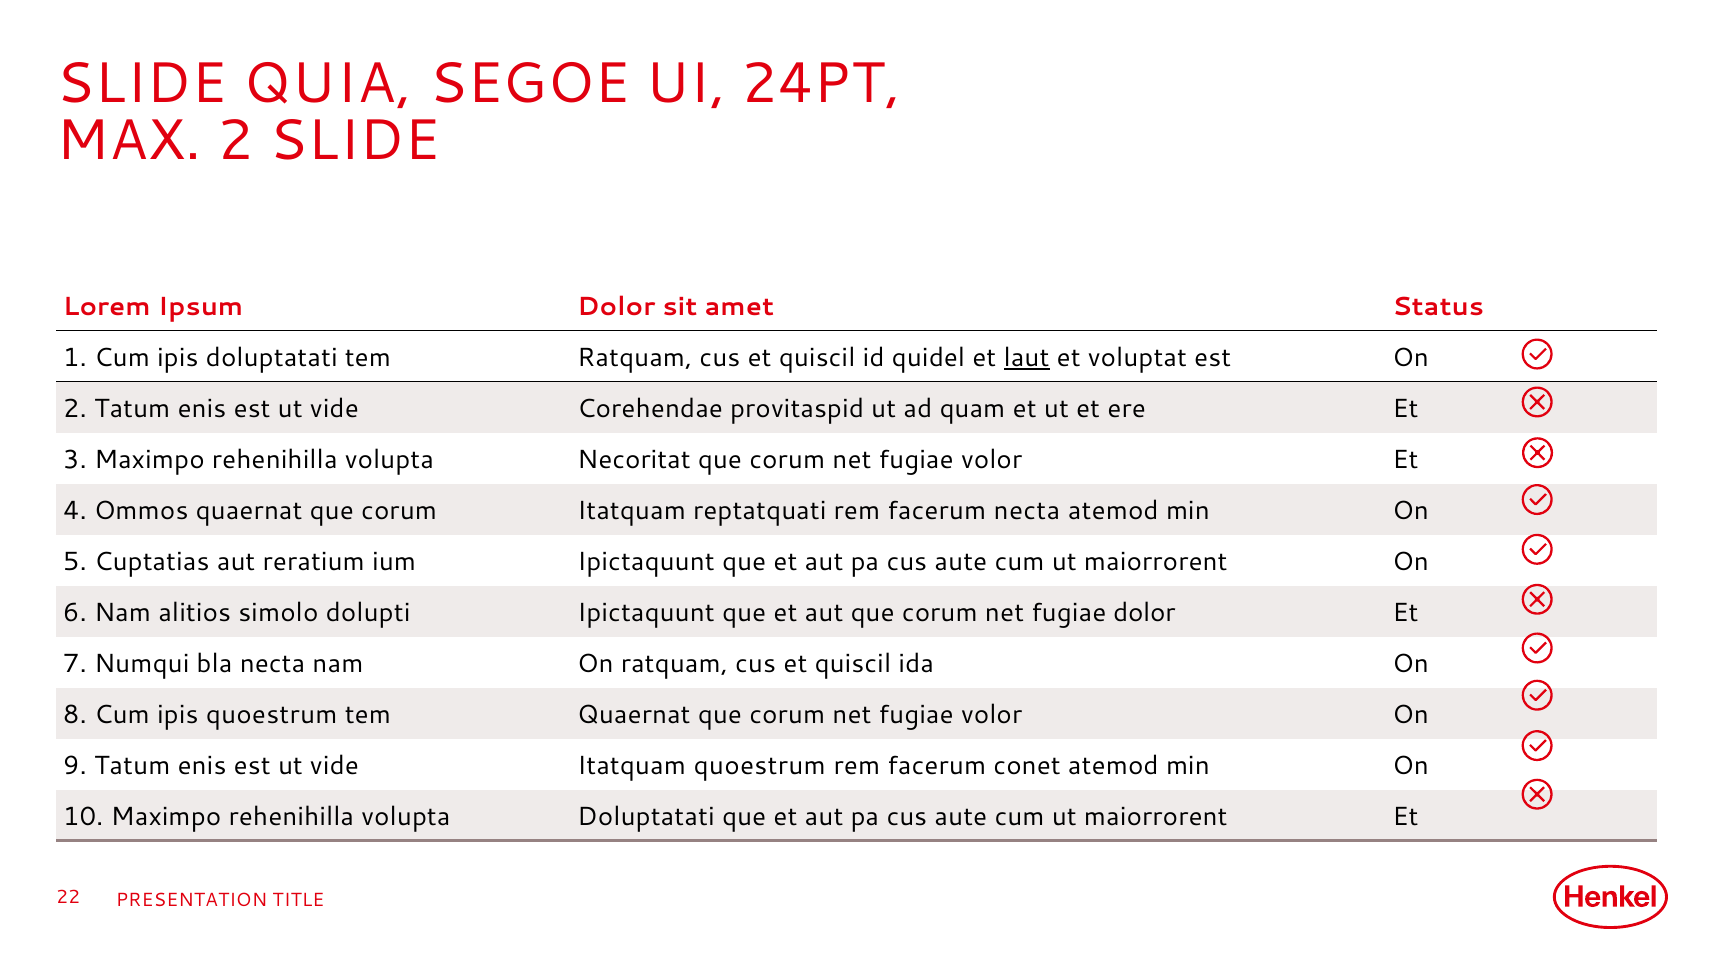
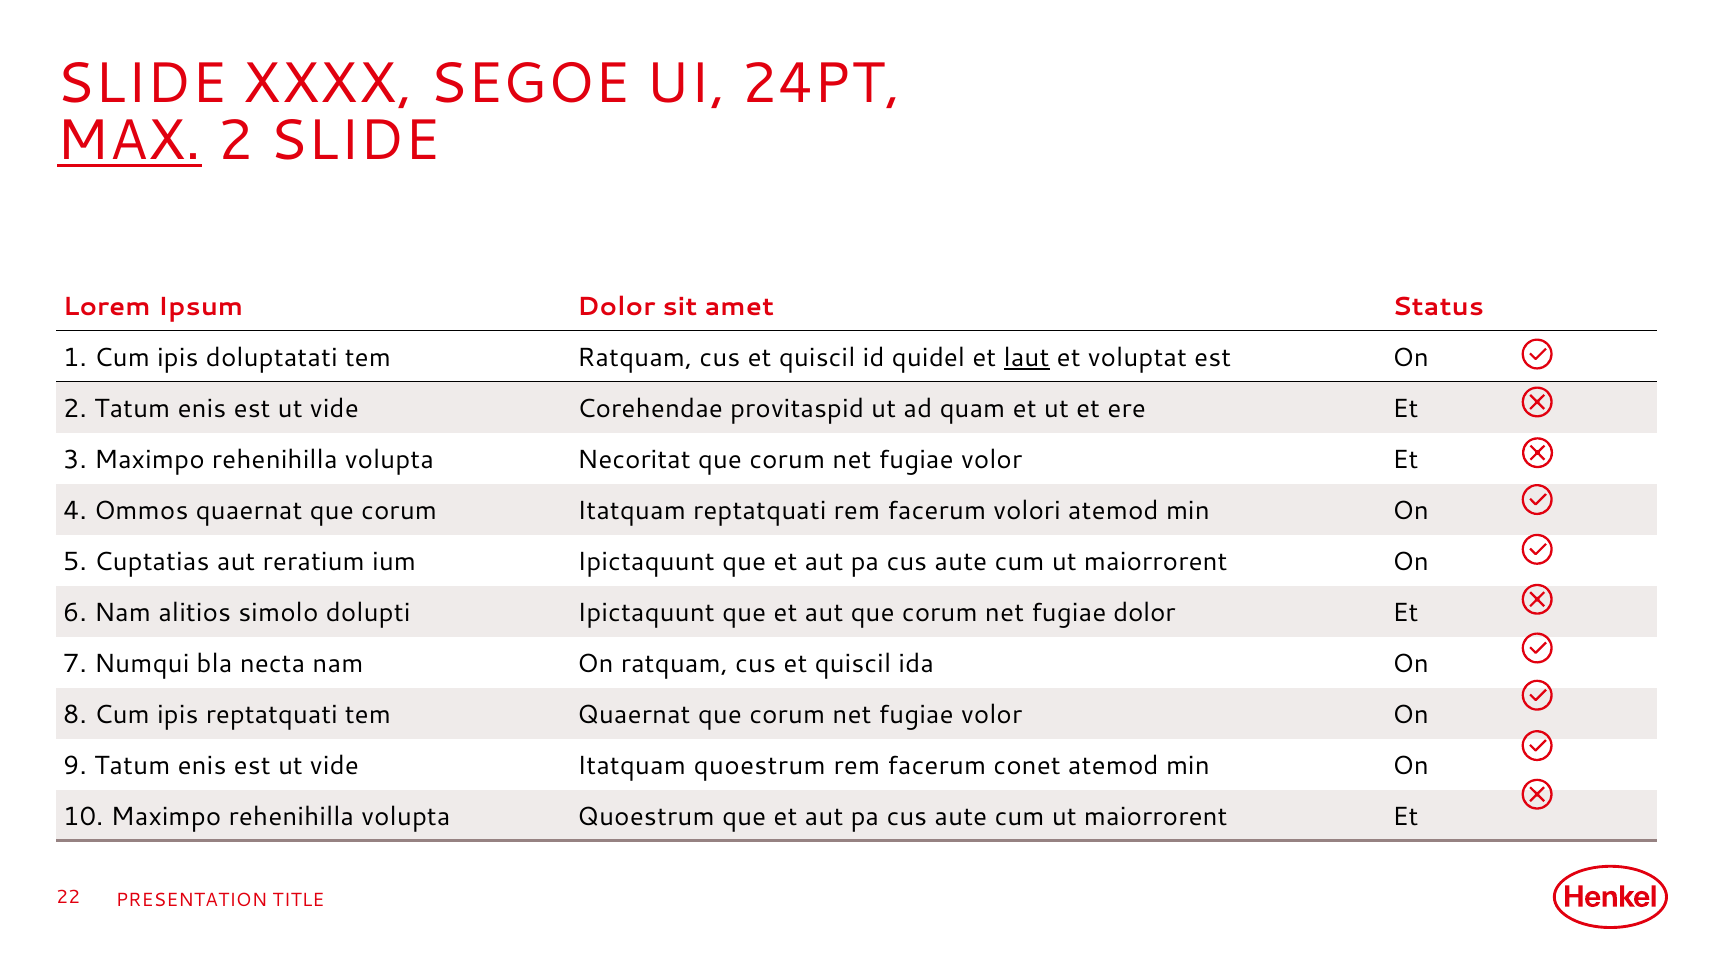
QUIA: QUIA -> XXXX
MAX underline: none -> present
facerum necta: necta -> volori
ipis quoestrum: quoestrum -> reptatquati
volupta Doluptatati: Doluptatati -> Quoestrum
